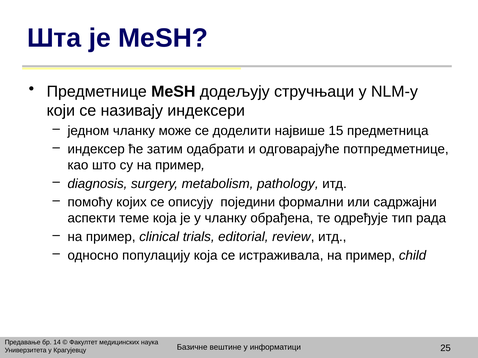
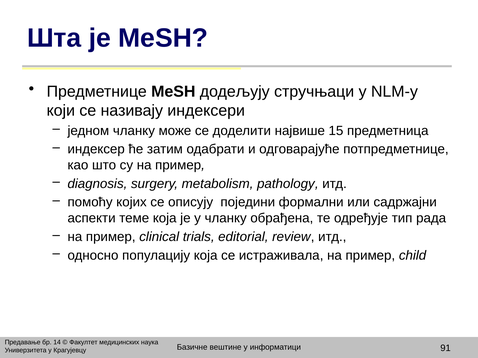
25: 25 -> 91
